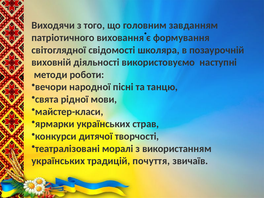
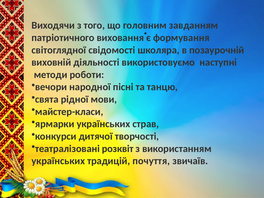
моралі: моралі -> розквіт
